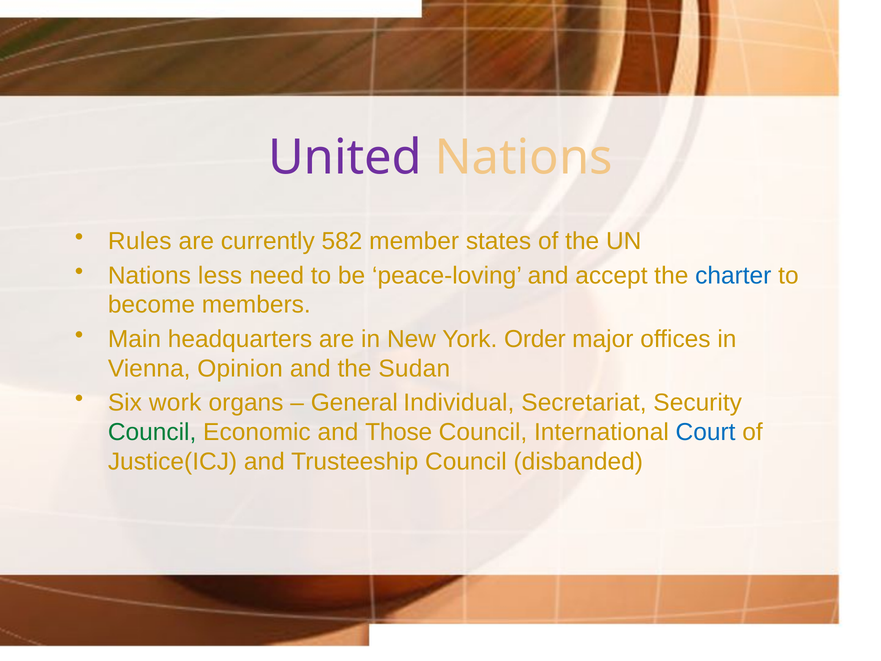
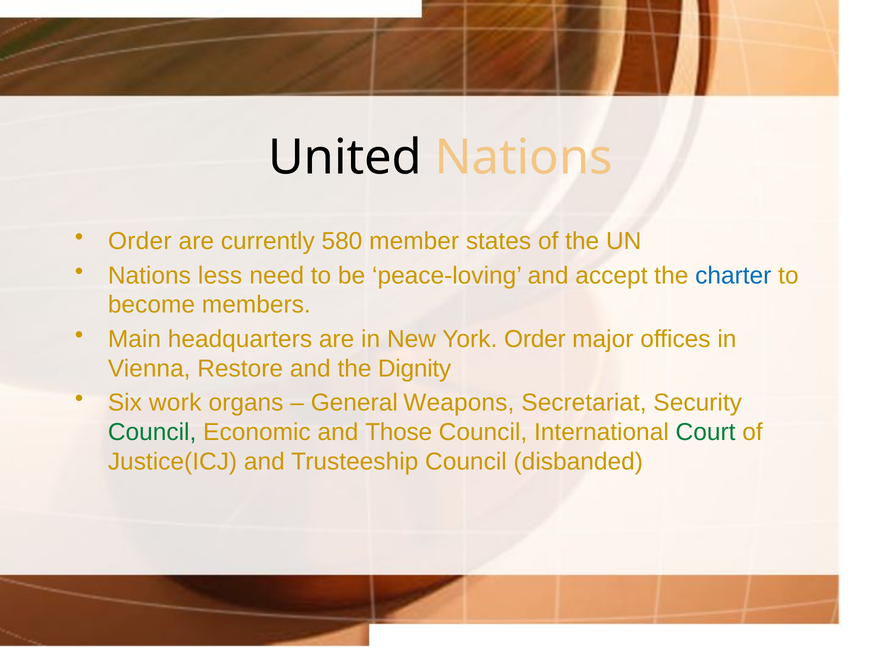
United colour: purple -> black
Rules at (140, 241): Rules -> Order
582: 582 -> 580
Opinion: Opinion -> Restore
Sudan: Sudan -> Dignity
Individual: Individual -> Weapons
Court colour: blue -> green
